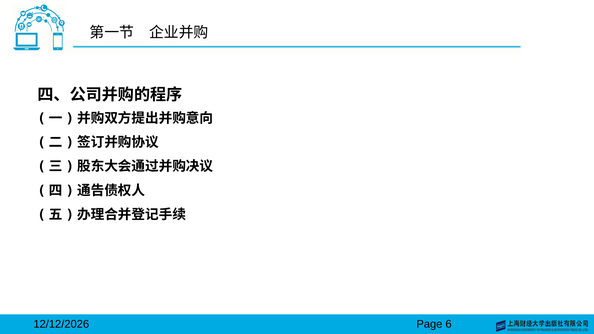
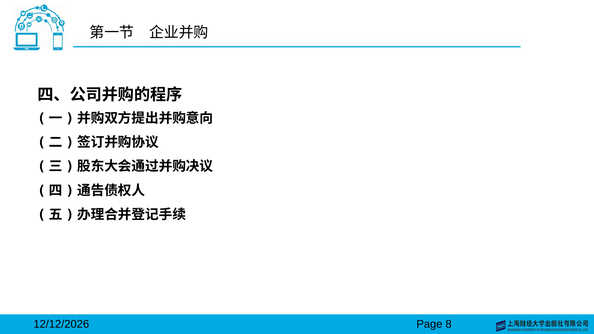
6: 6 -> 8
